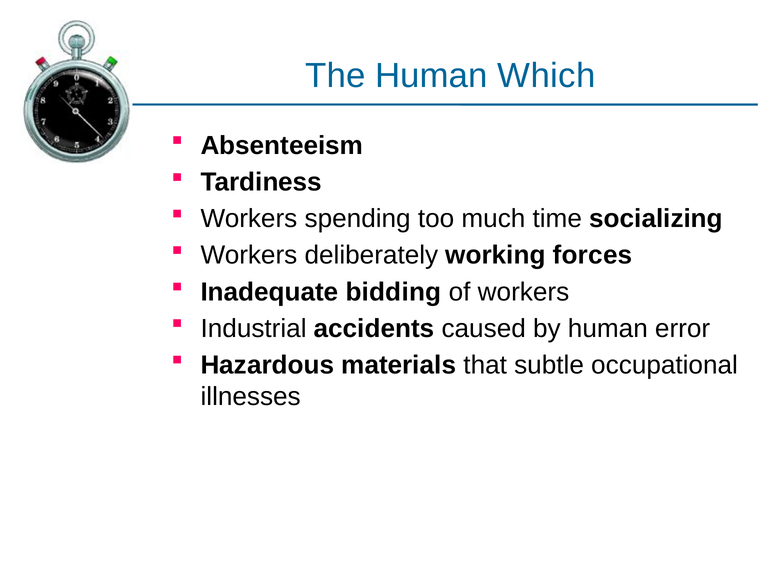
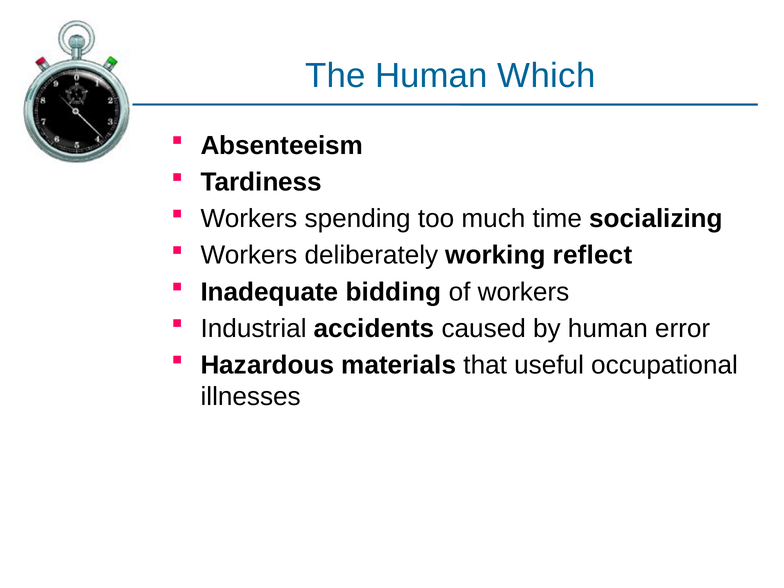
forces: forces -> reflect
subtle: subtle -> useful
